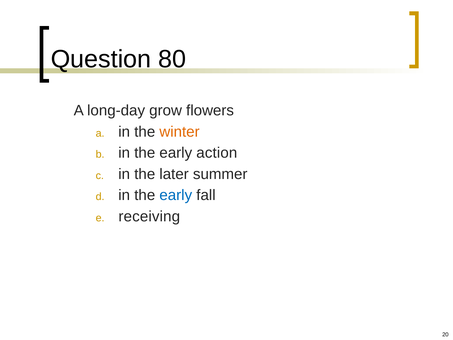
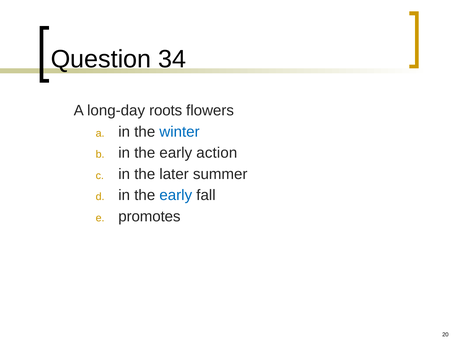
80: 80 -> 34
grow: grow -> roots
winter colour: orange -> blue
receiving: receiving -> promotes
